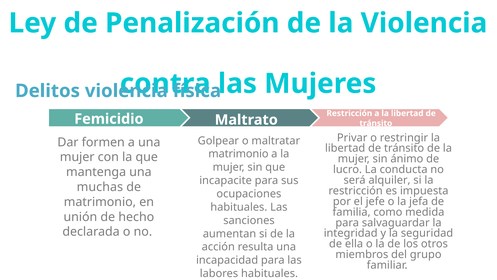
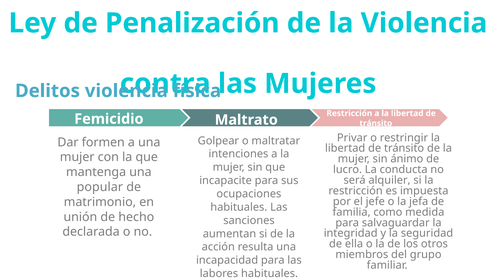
matrimonio at (238, 154): matrimonio -> intenciones
muchas: muchas -> popular
